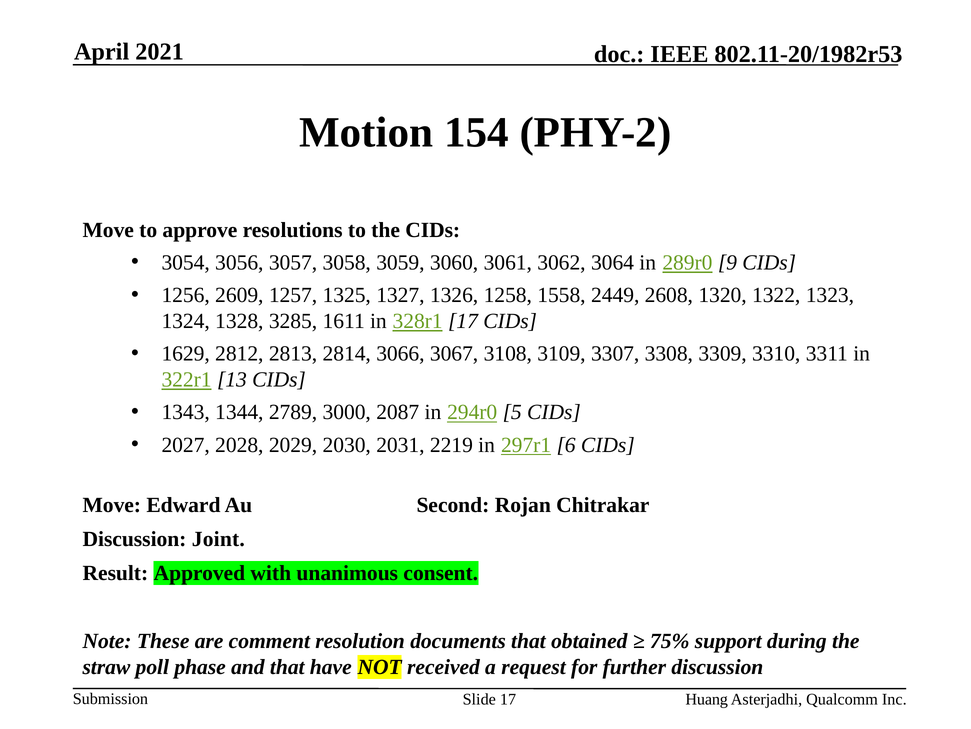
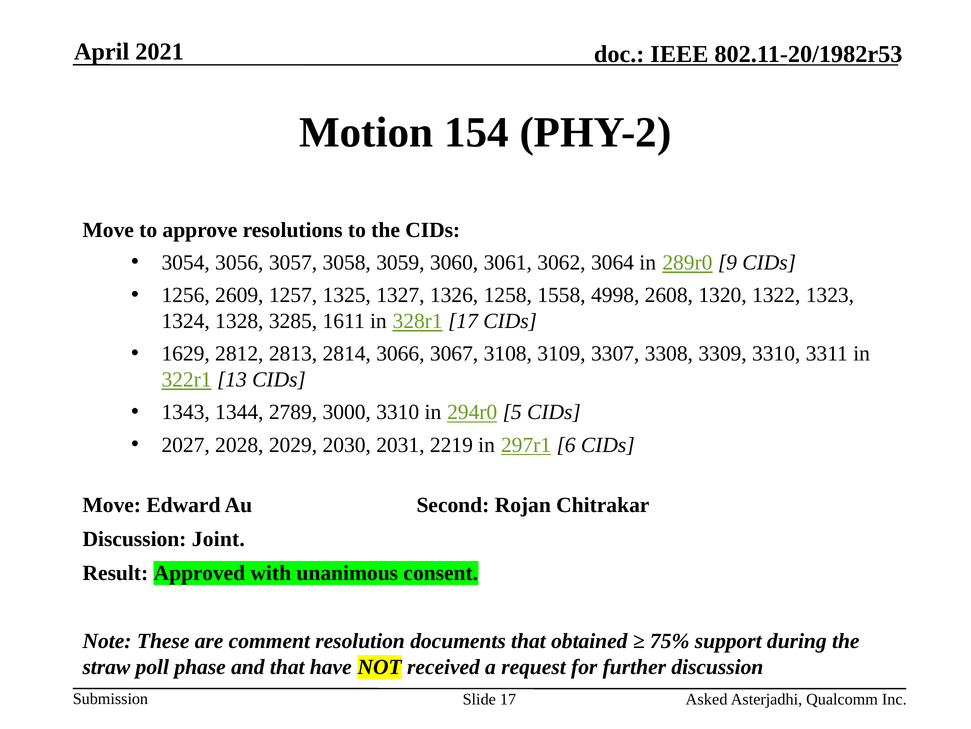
2449: 2449 -> 4998
3000 2087: 2087 -> 3310
Huang: Huang -> Asked
